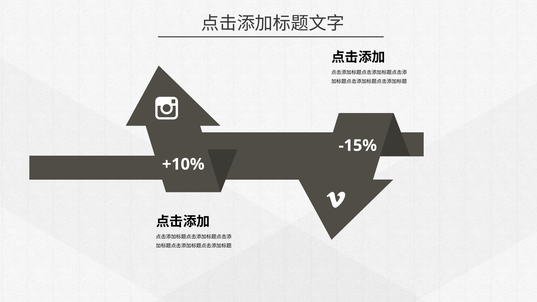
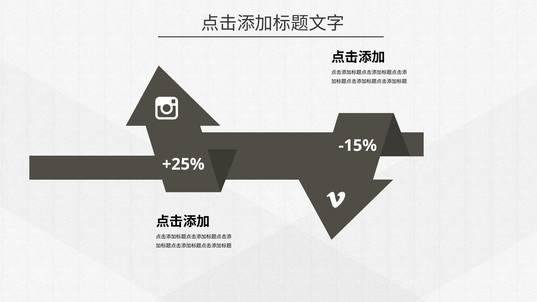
+10%: +10% -> +25%
